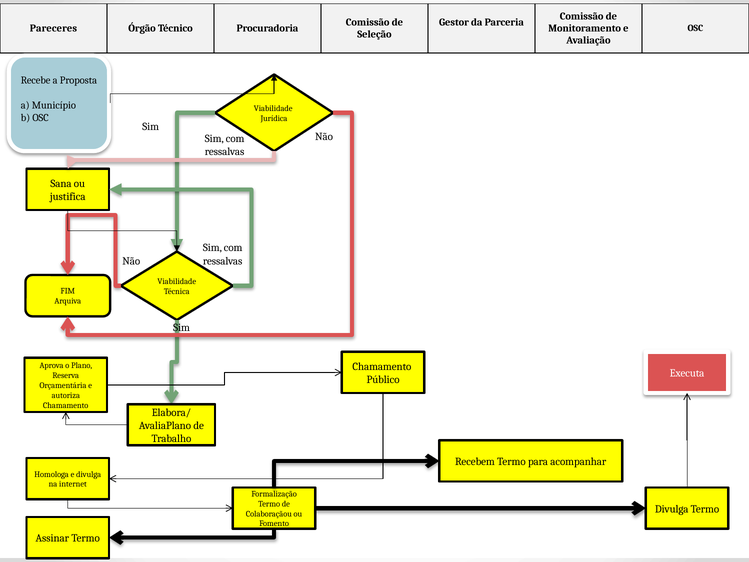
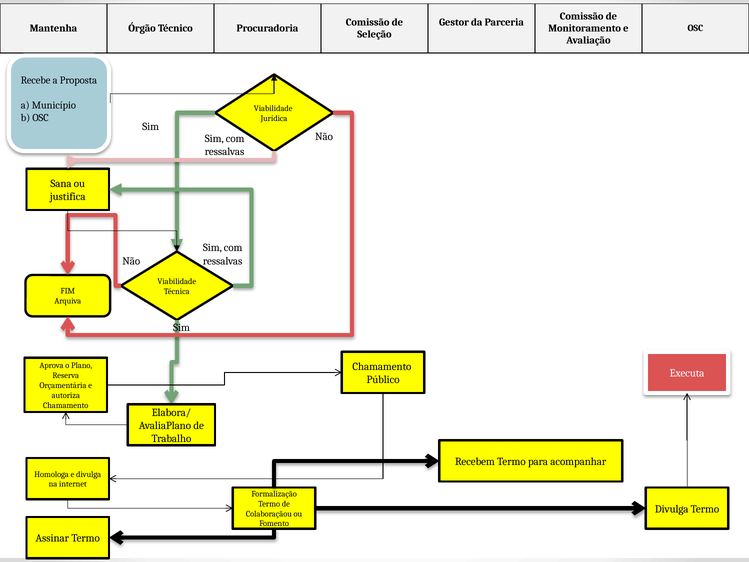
Pareceres: Pareceres -> Mantenha
